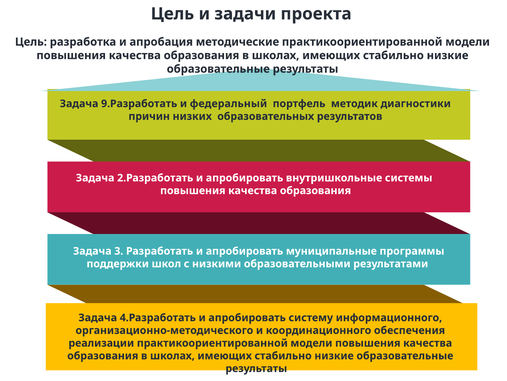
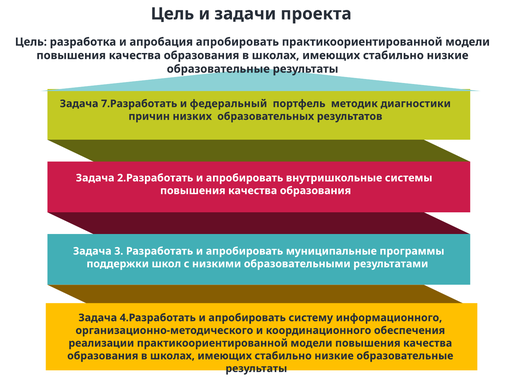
апробация методические: методические -> апробировать
9.Разработать: 9.Разработать -> 7.Разработать
